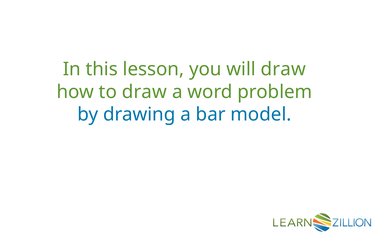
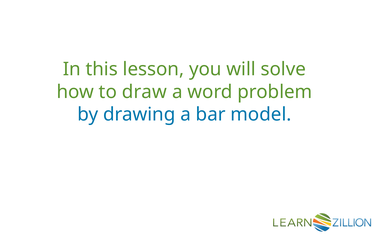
will draw: draw -> solve
